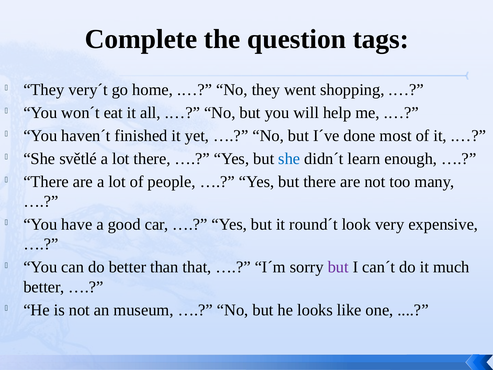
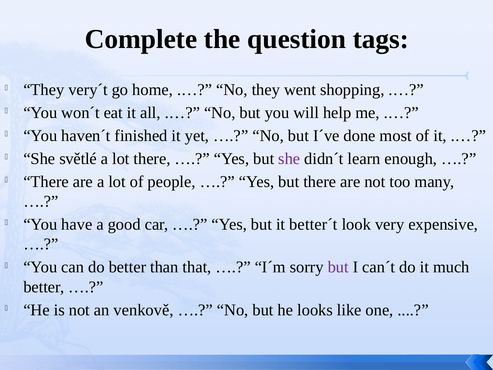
she at (289, 159) colour: blue -> purple
round´t: round´t -> better´t
museum: museum -> venkově
